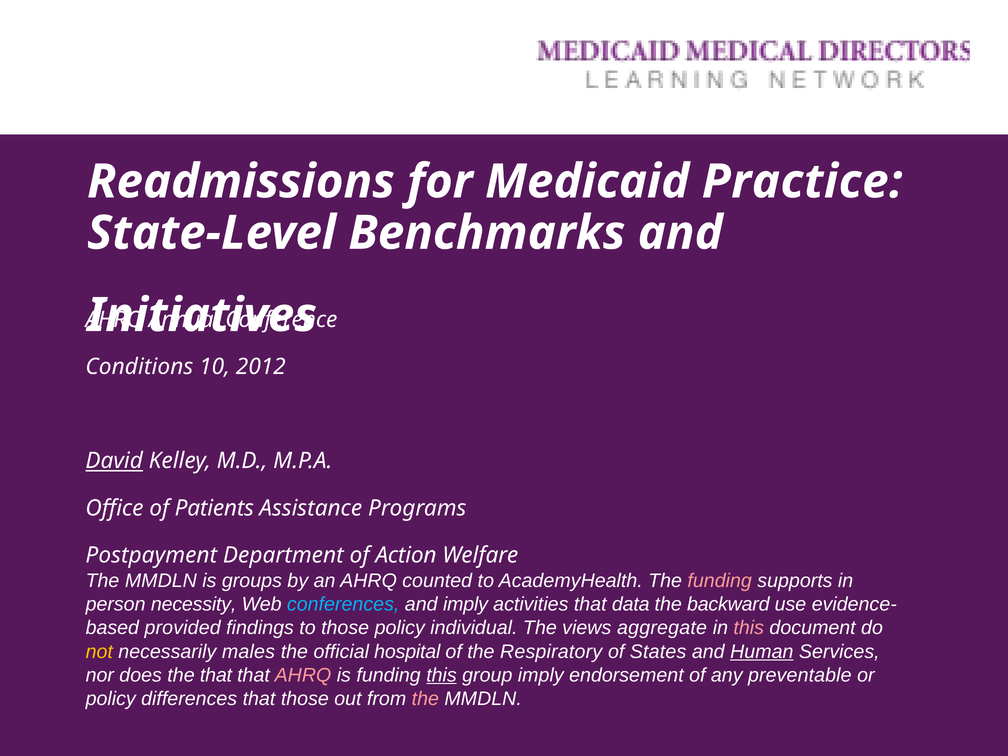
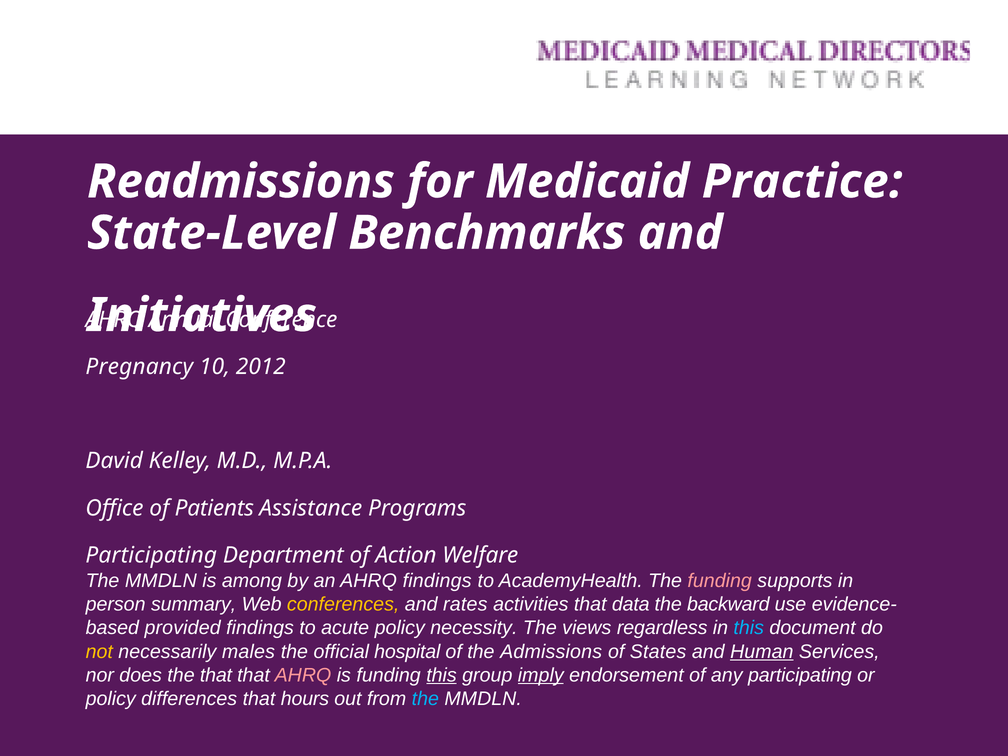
Conditions: Conditions -> Pregnancy
David underline: present -> none
Postpayment at (151, 555): Postpayment -> Participating
groups: groups -> among
AHRQ counted: counted -> findings
necessity: necessity -> summary
conferences colour: light blue -> yellow
and imply: imply -> rates
to those: those -> acute
individual: individual -> necessity
aggregate: aggregate -> regardless
this at (749, 628) colour: pink -> light blue
Respiratory: Respiratory -> Admissions
imply at (541, 675) underline: none -> present
any preventable: preventable -> participating
that those: those -> hours
the at (425, 699) colour: pink -> light blue
